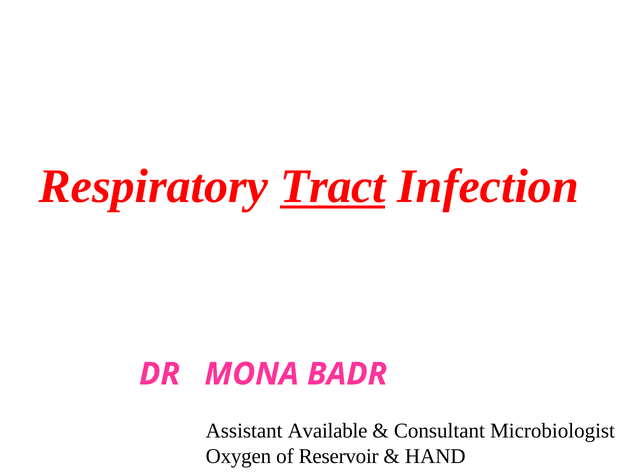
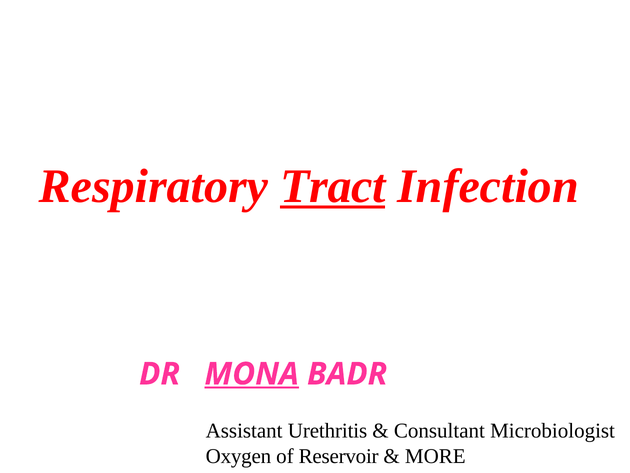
MONA underline: none -> present
Available: Available -> Urethritis
HAND: HAND -> MORE
